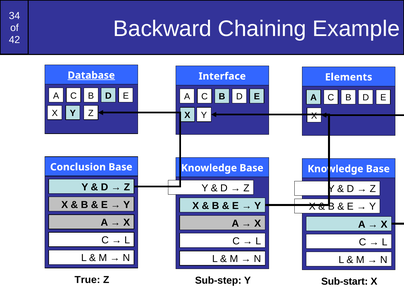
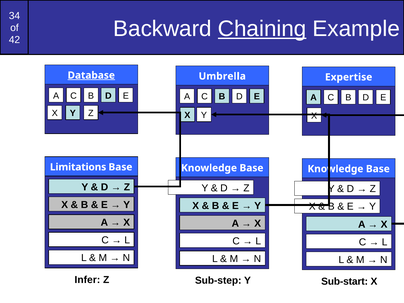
Chaining underline: none -> present
Interface: Interface -> Umbrella
Elements: Elements -> Expertise
Conclusion: Conclusion -> Limitations
True: True -> Infer
